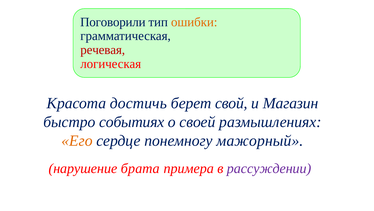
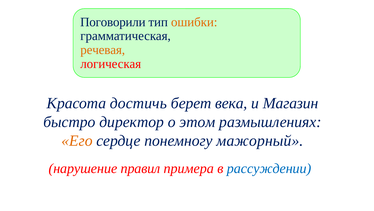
речевая colour: red -> orange
свой: свой -> века
событиях: событиях -> директор
своей: своей -> этом
брата: брата -> правил
рассуждении colour: purple -> blue
